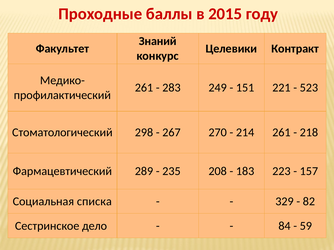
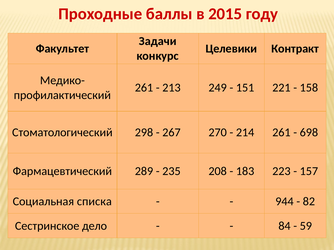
Знаний: Знаний -> Задачи
283: 283 -> 213
523: 523 -> 158
218: 218 -> 698
329: 329 -> 944
